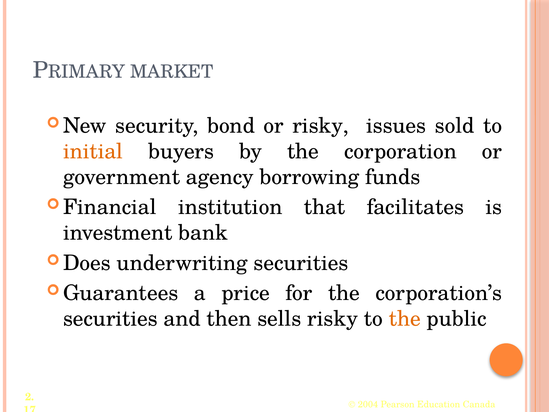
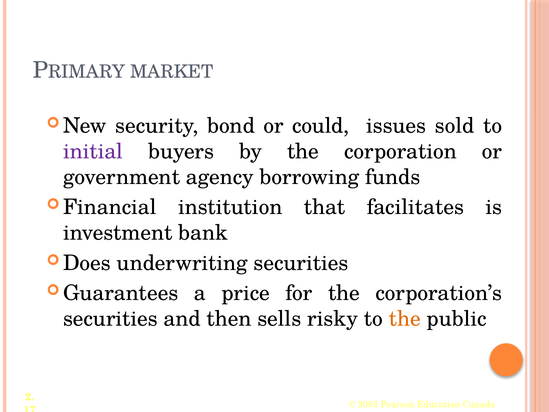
or risky: risky -> could
initial colour: orange -> purple
2004: 2004 -> 2085
